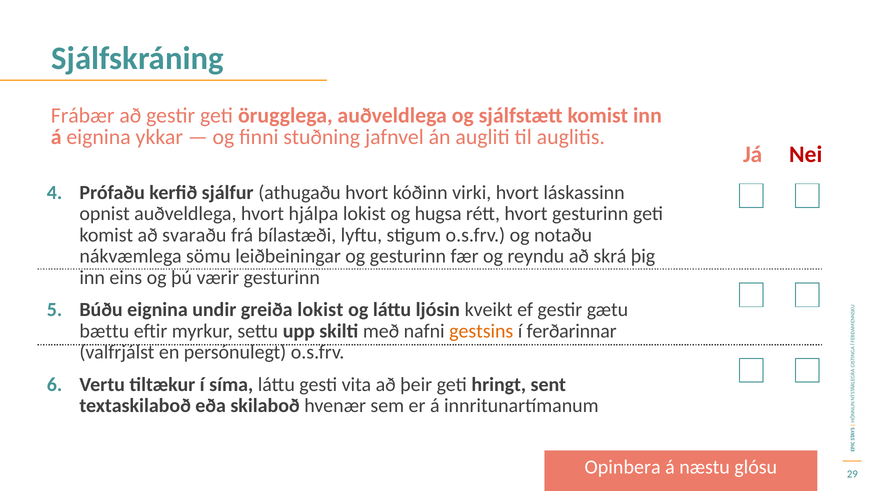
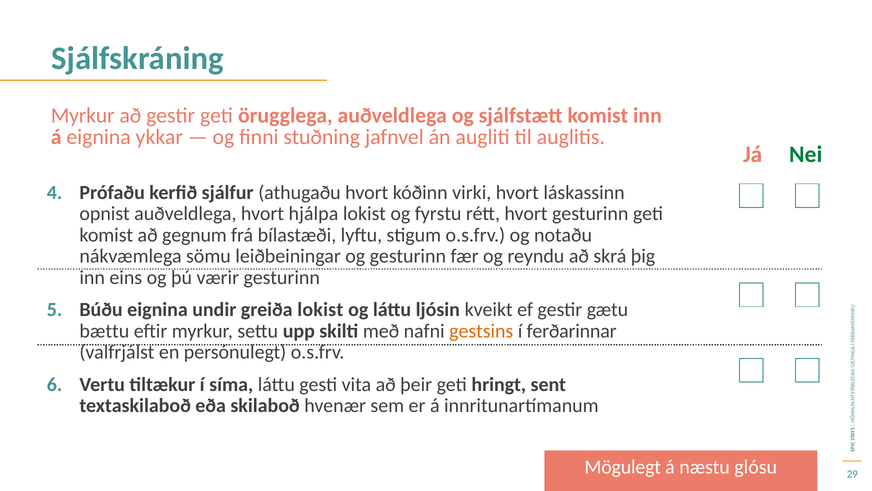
Frábær at (83, 115): Frábær -> Myrkur
Nei colour: red -> green
hugsa: hugsa -> fyrstu
svaraðu: svaraðu -> gegnum
Opinbera: Opinbera -> Mögulegt
